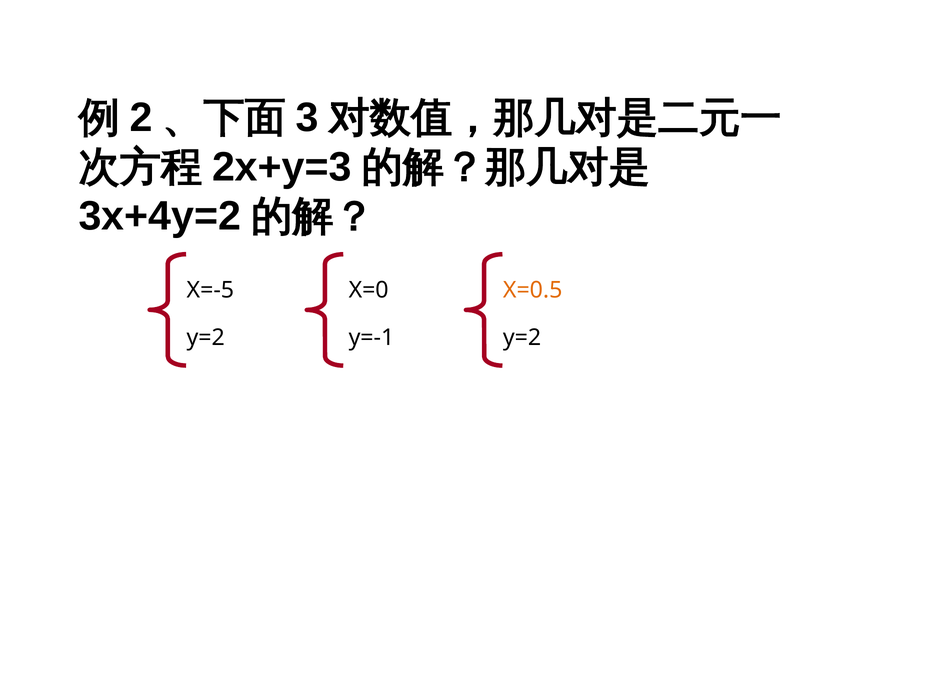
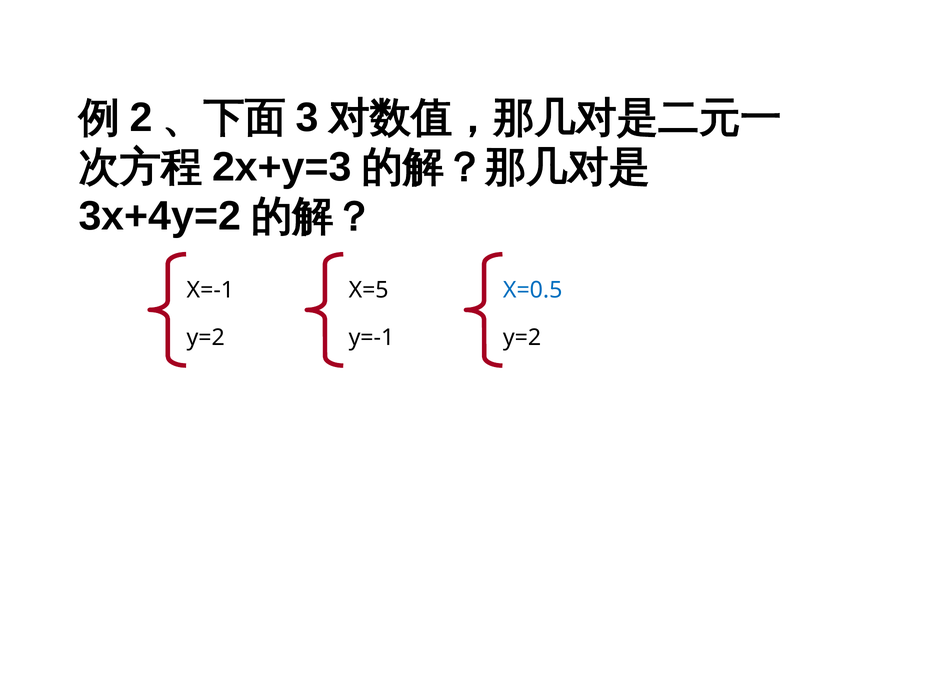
X=-5: X=-5 -> X=-1
X=0: X=0 -> X=5
X=0.5 colour: orange -> blue
